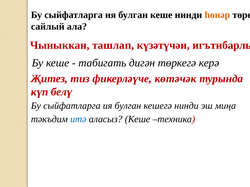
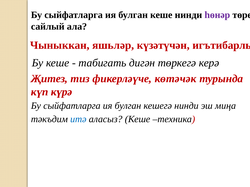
һөнәр colour: orange -> purple
ташлап: ташлап -> яшьләр
белү: белү -> күрә
